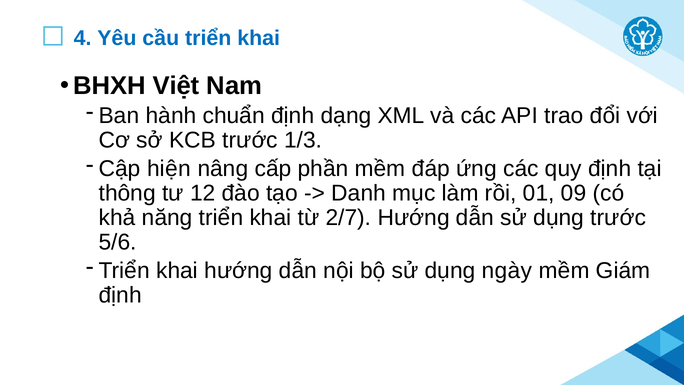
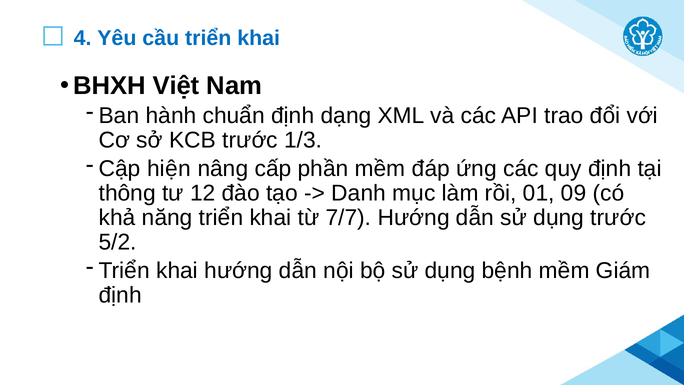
2/7: 2/7 -> 7/7
5/6: 5/6 -> 5/2
ngày: ngày -> bệnh
